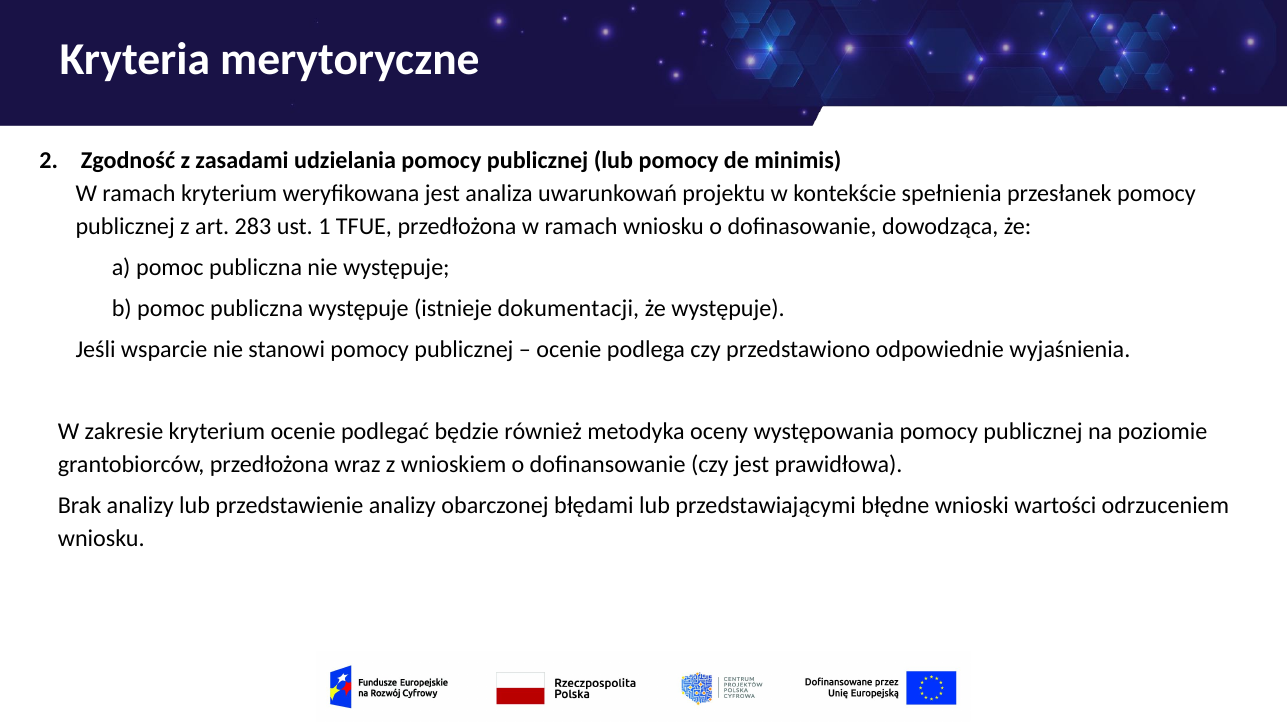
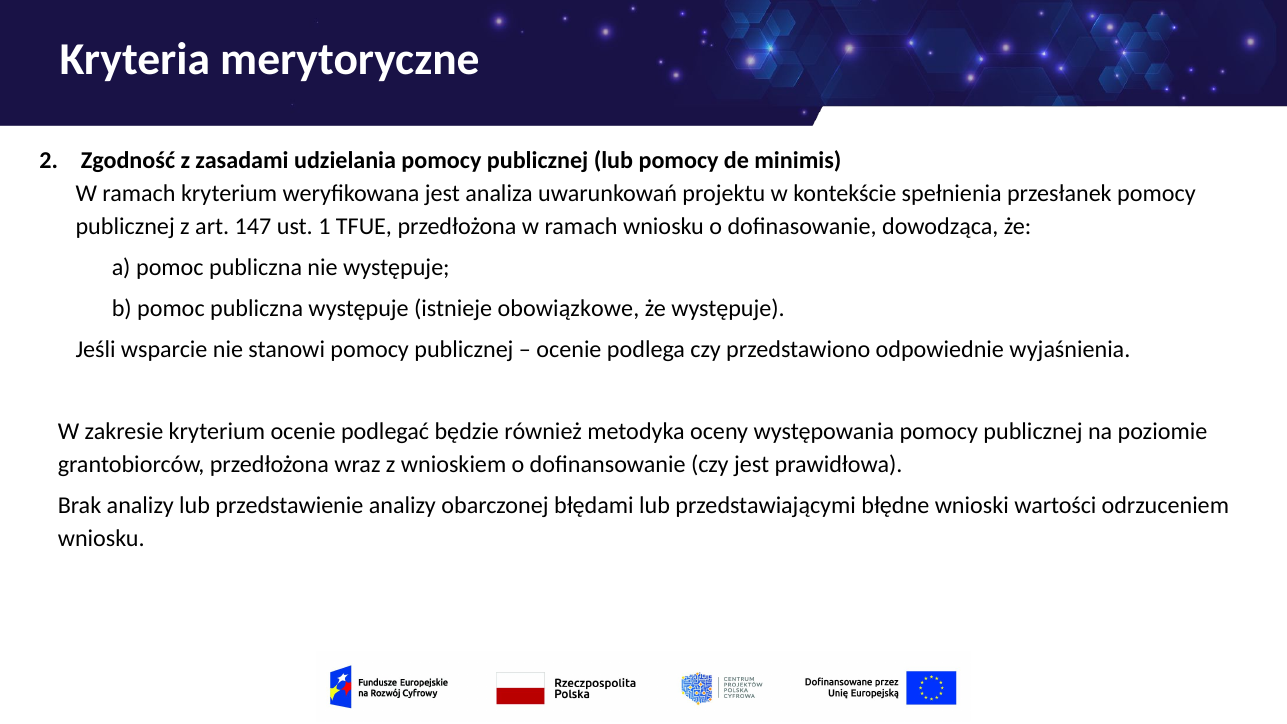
283: 283 -> 147
dokumentacji: dokumentacji -> obowiązkowe
